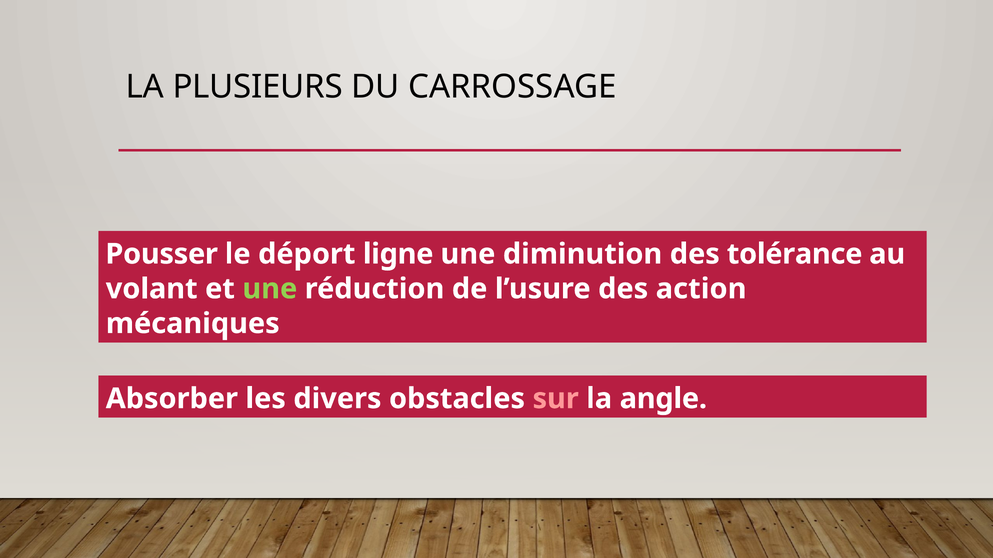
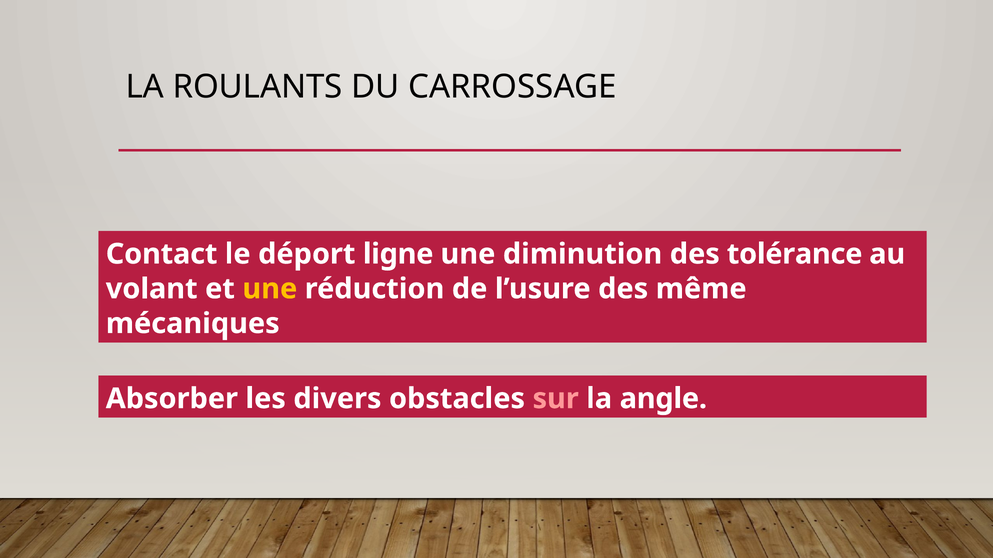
PLUSIEURS: PLUSIEURS -> ROULANTS
Pousser: Pousser -> Contact
une at (270, 289) colour: light green -> yellow
action: action -> même
